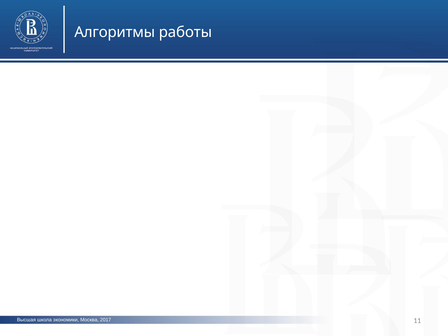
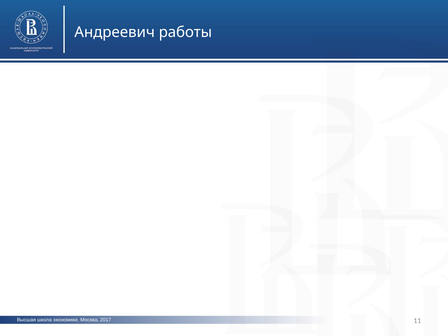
Алгоритмы: Алгоритмы -> Андреевич
